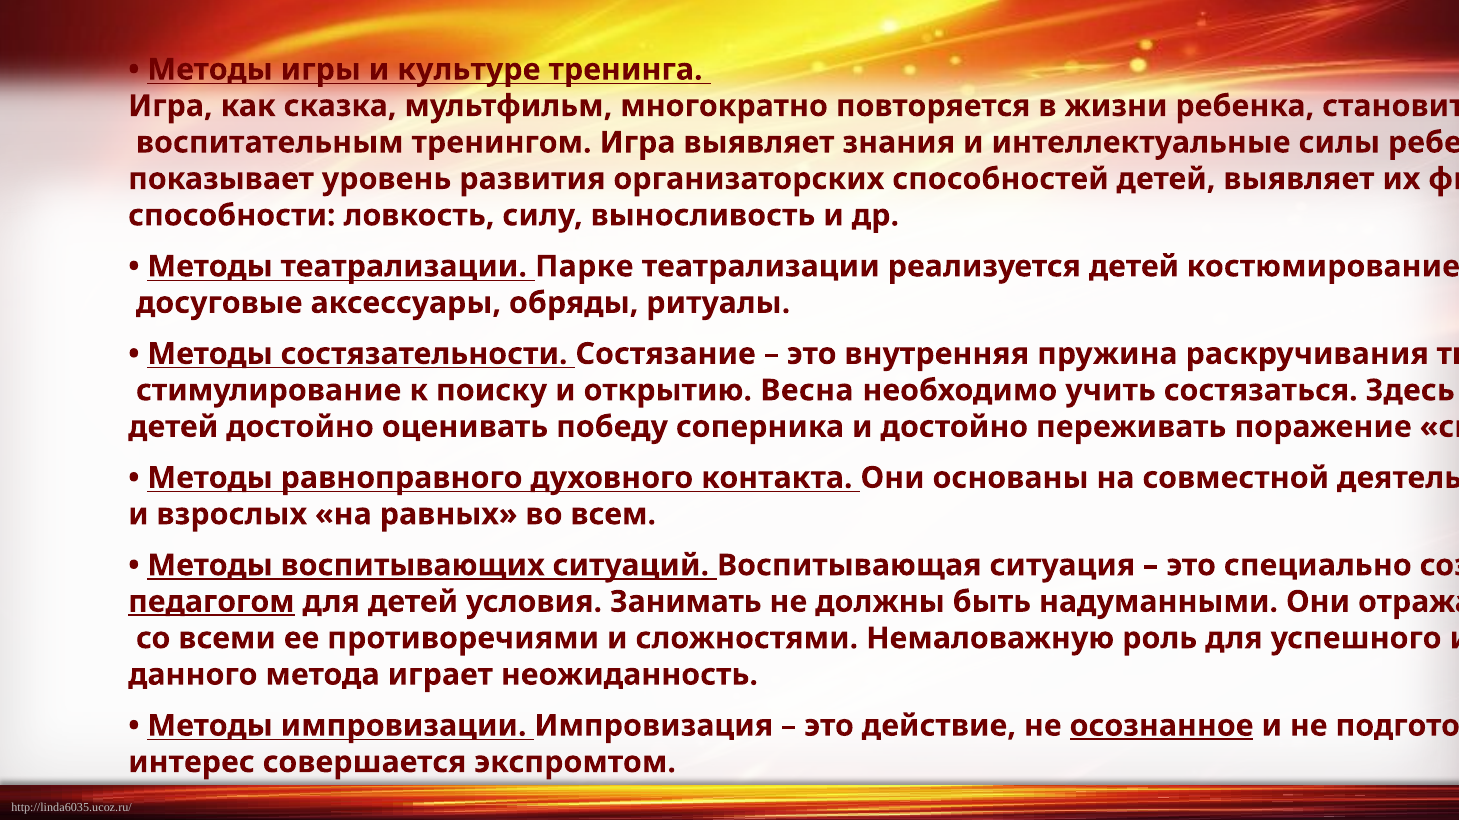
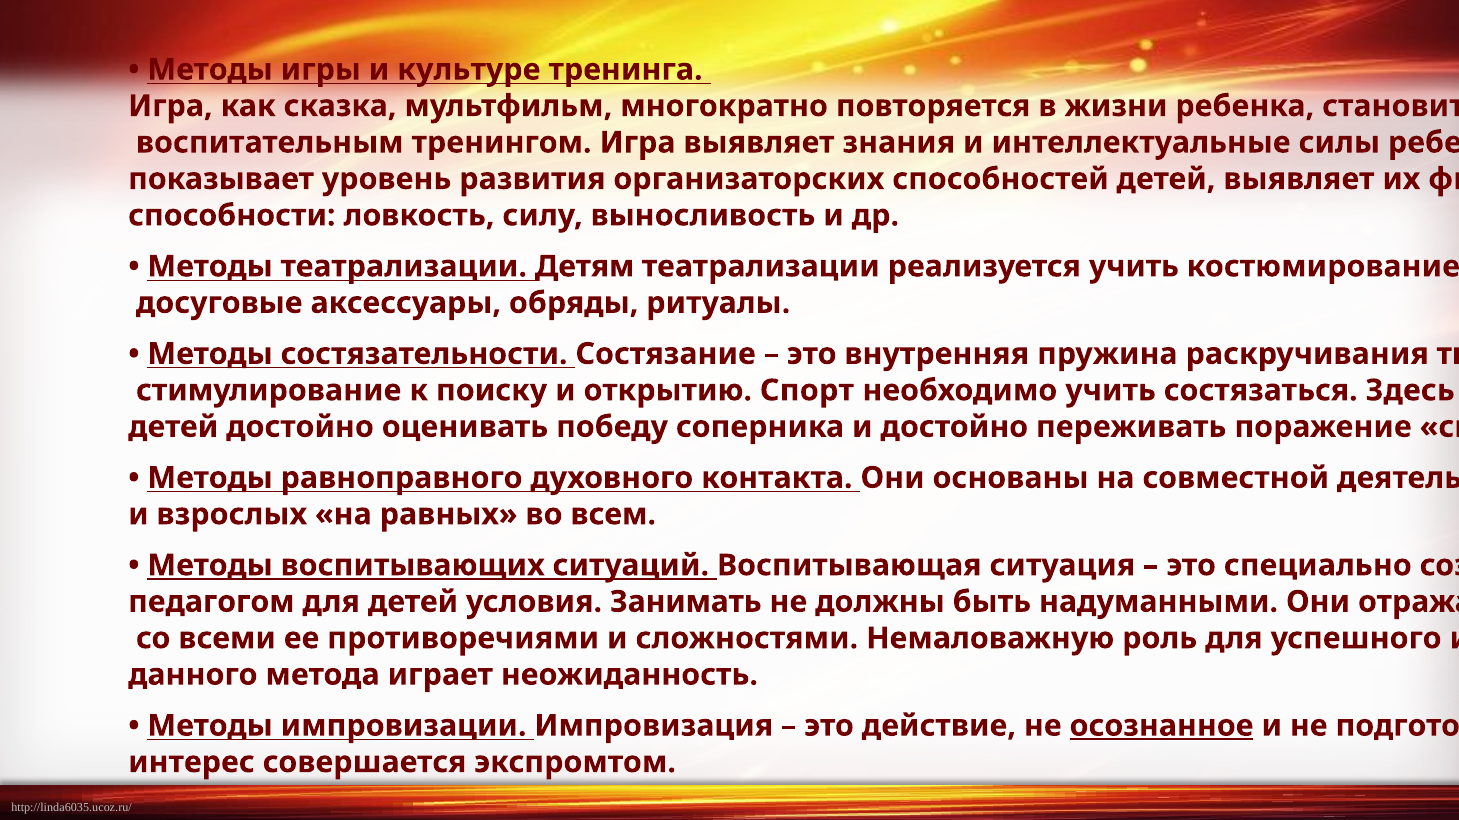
Парке: Парке -> Детям
реализуется детей: детей -> учить
Весна: Весна -> Спорт
педагогом underline: present -> none
